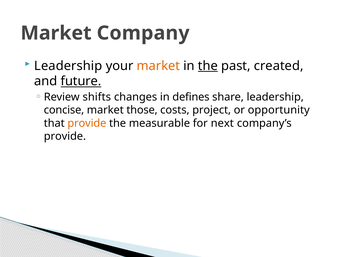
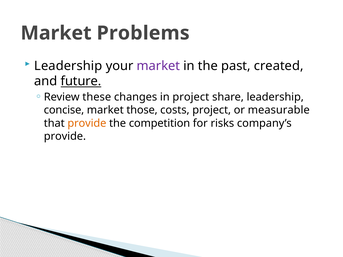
Company: Company -> Problems
market at (158, 66) colour: orange -> purple
the at (208, 66) underline: present -> none
shifts: shifts -> these
in defines: defines -> project
opportunity: opportunity -> measurable
measurable: measurable -> competition
next: next -> risks
